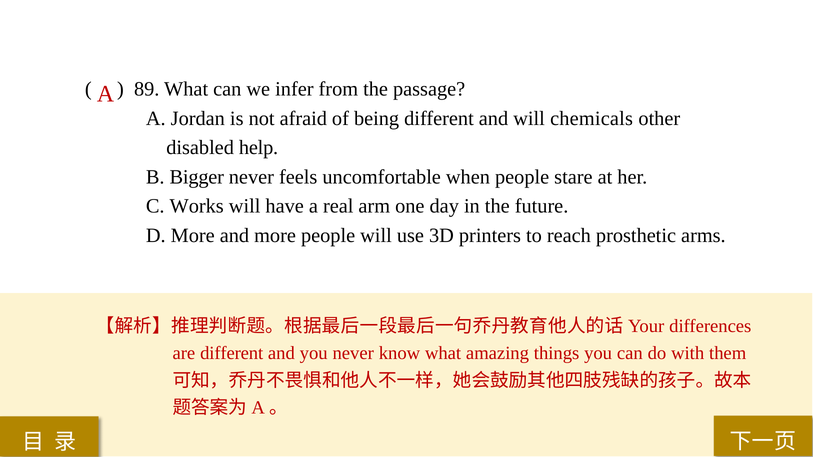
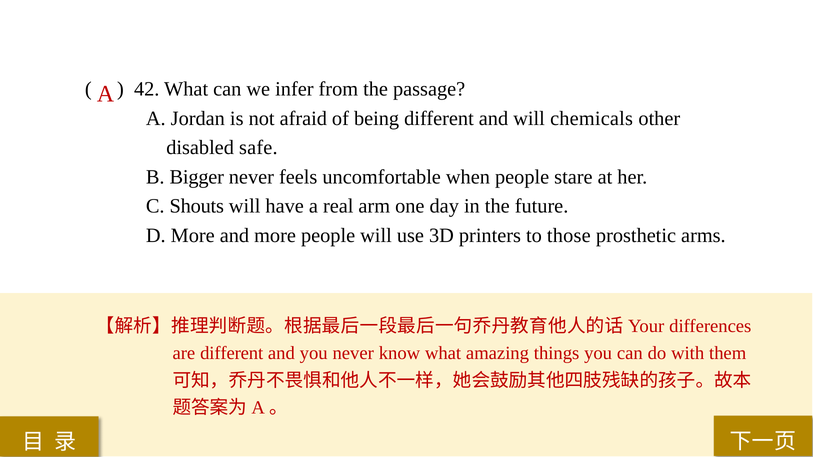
89: 89 -> 42
help: help -> safe
Works: Works -> Shouts
reach: reach -> those
